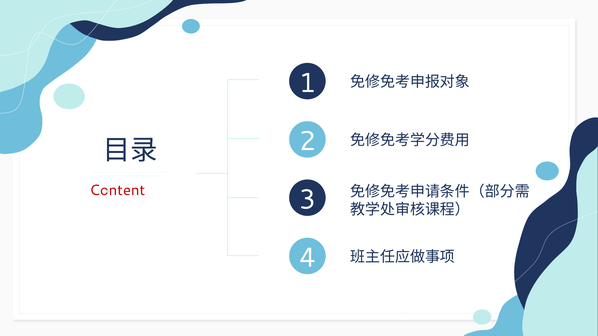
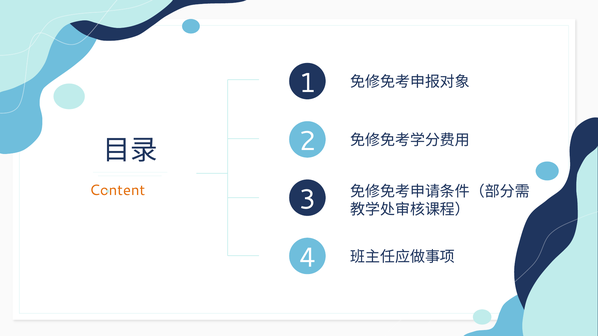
Content colour: red -> orange
